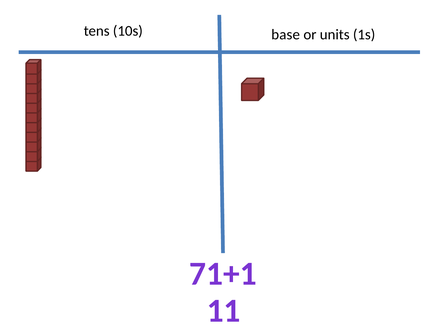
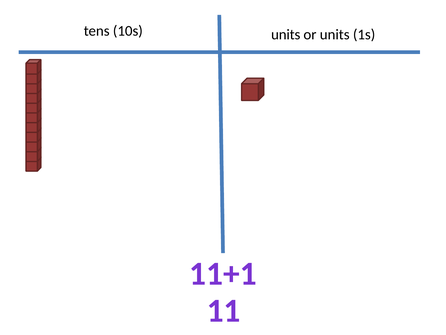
10s base: base -> units
71+1: 71+1 -> 11+1
